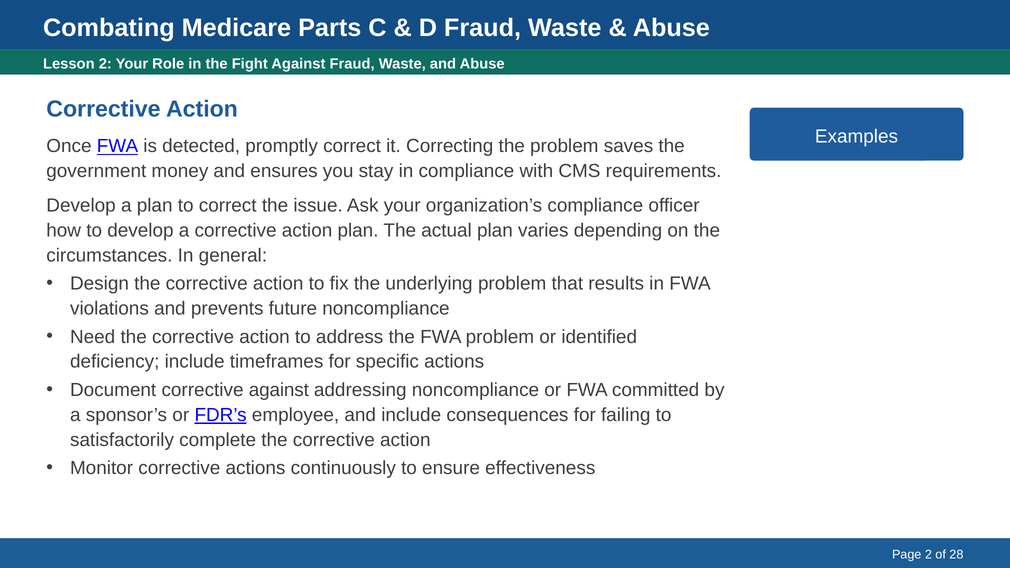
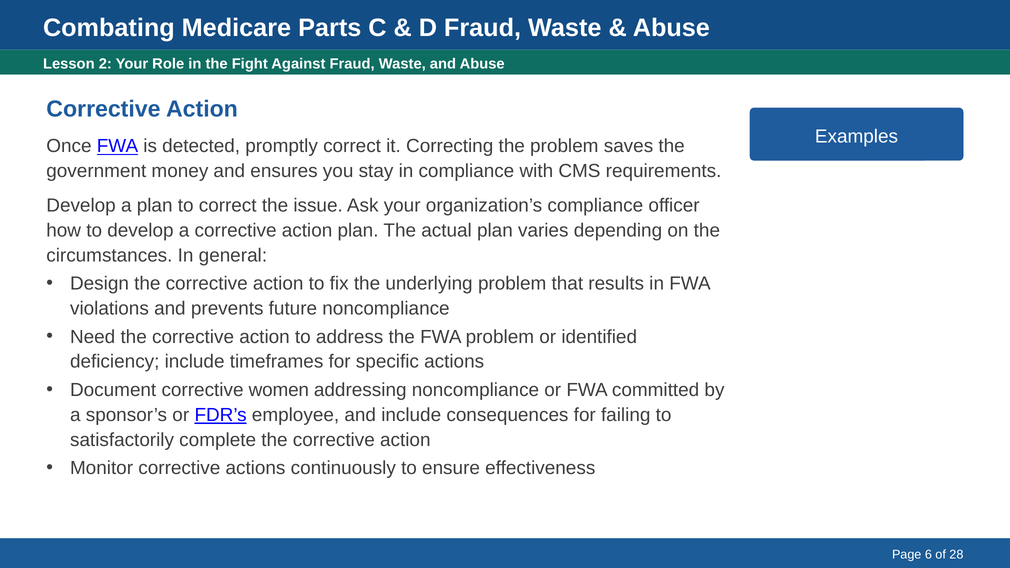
corrective against: against -> women
Page 2: 2 -> 6
